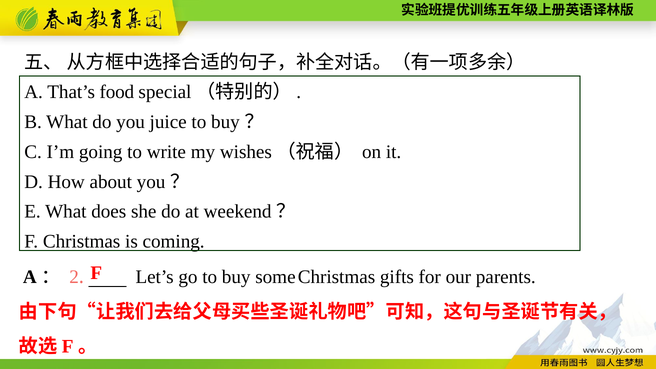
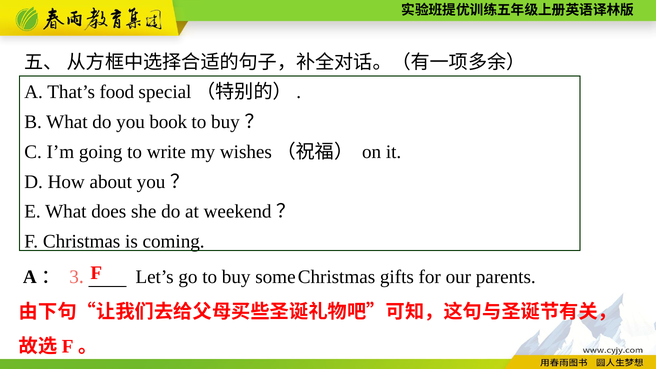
juice: juice -> book
2: 2 -> 3
